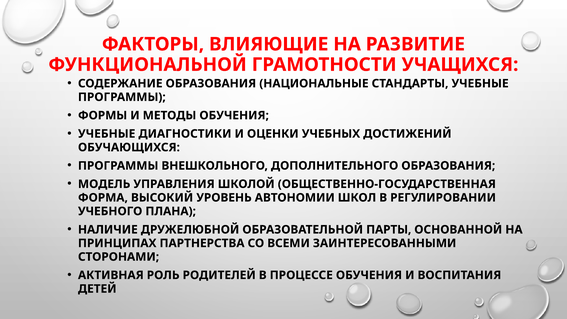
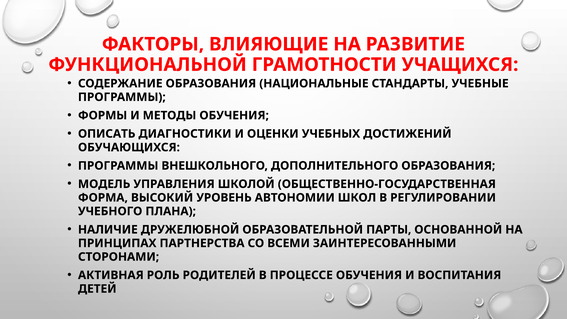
УЧЕБНЫЕ at (107, 134): УЧЕБНЫЕ -> ОПИСАТЬ
